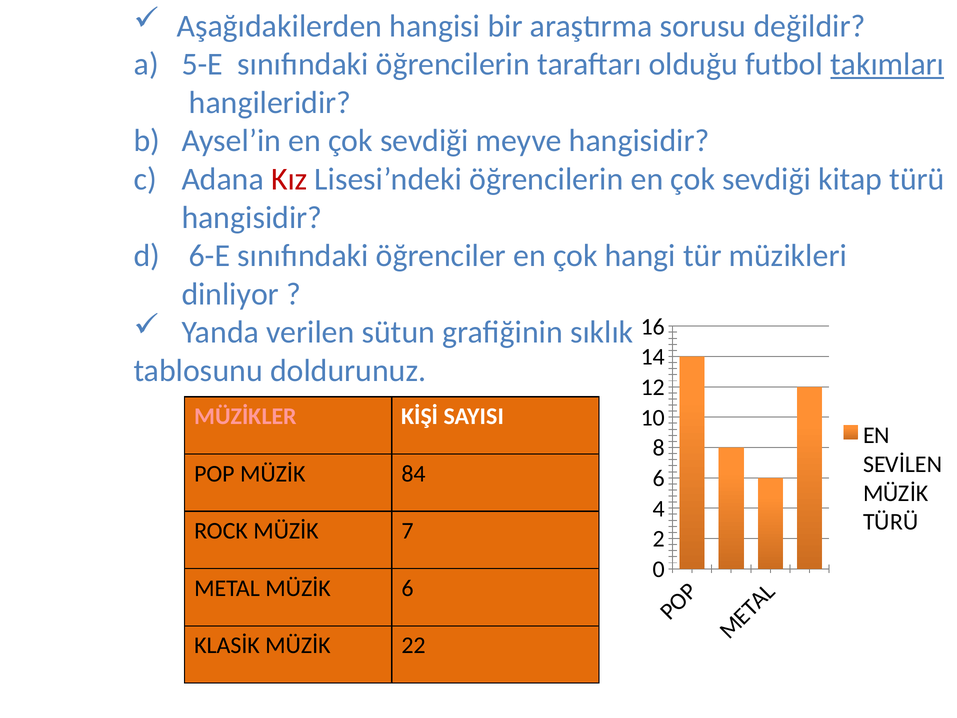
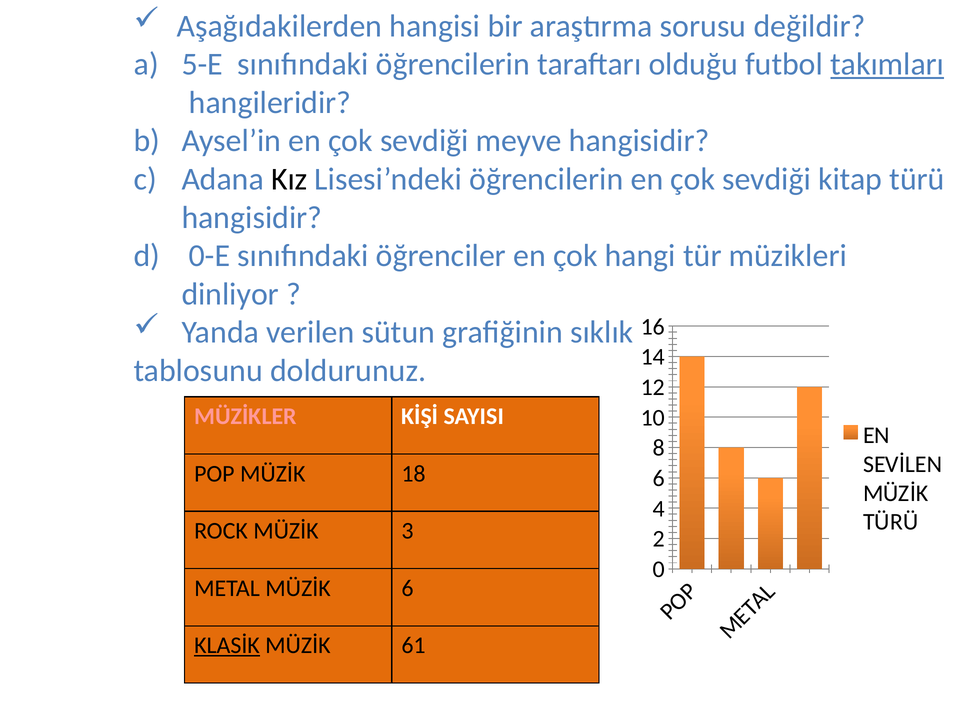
Kız colour: red -> black
6-E: 6-E -> 0-E
84: 84 -> 18
7: 7 -> 3
KLASİK underline: none -> present
22: 22 -> 61
